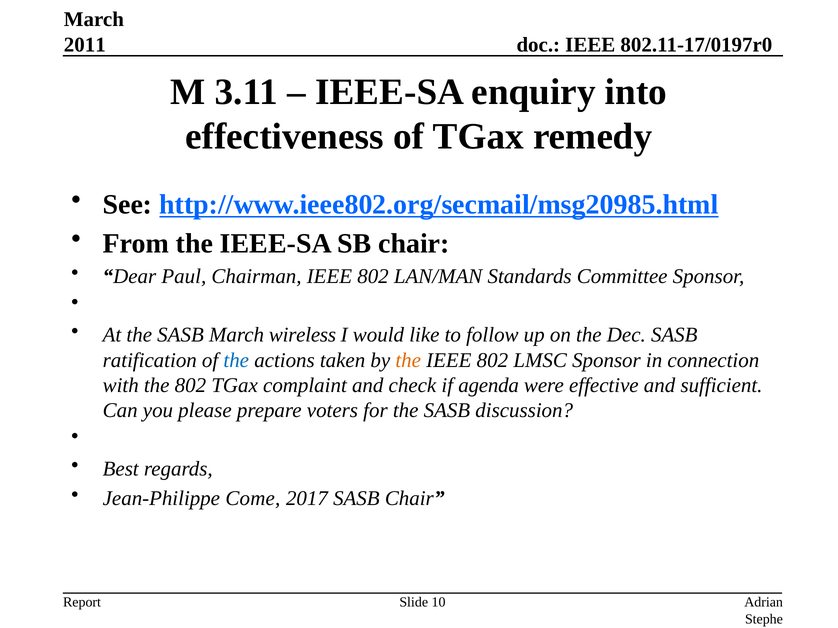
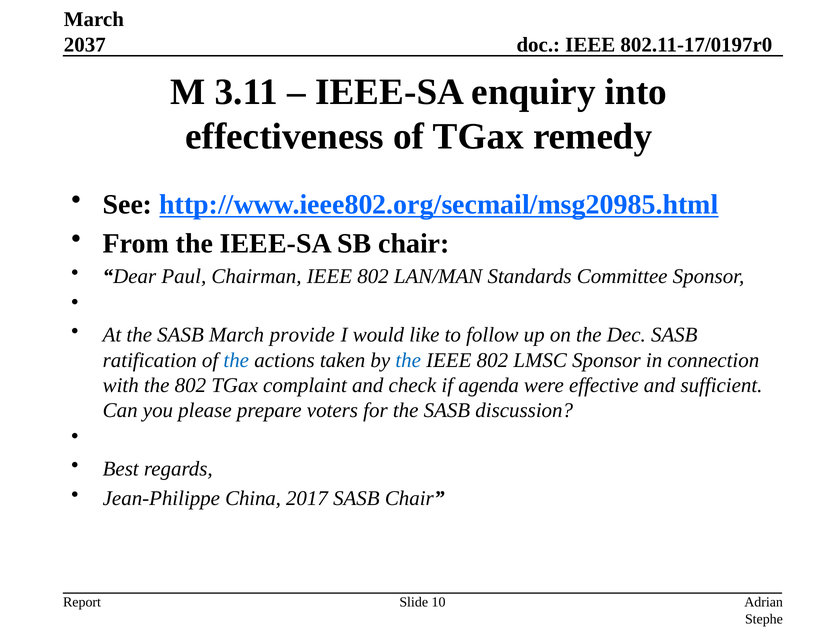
2011: 2011 -> 2037
wireless: wireless -> provide
the at (408, 360) colour: orange -> blue
Come: Come -> China
